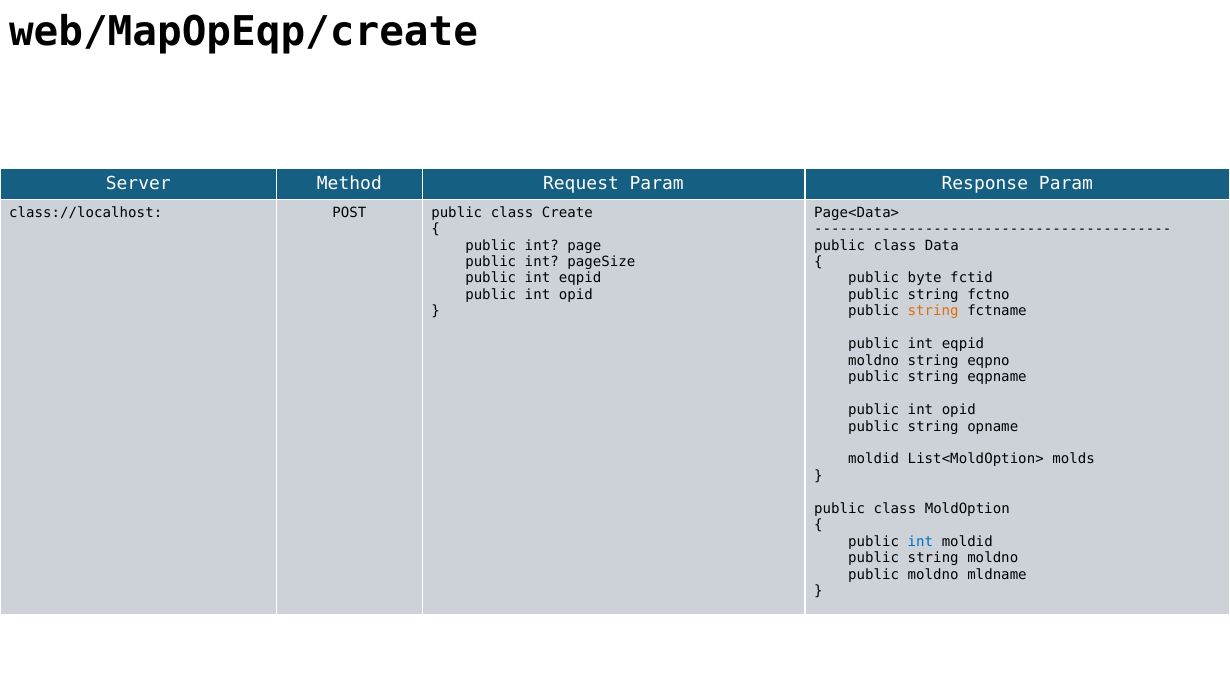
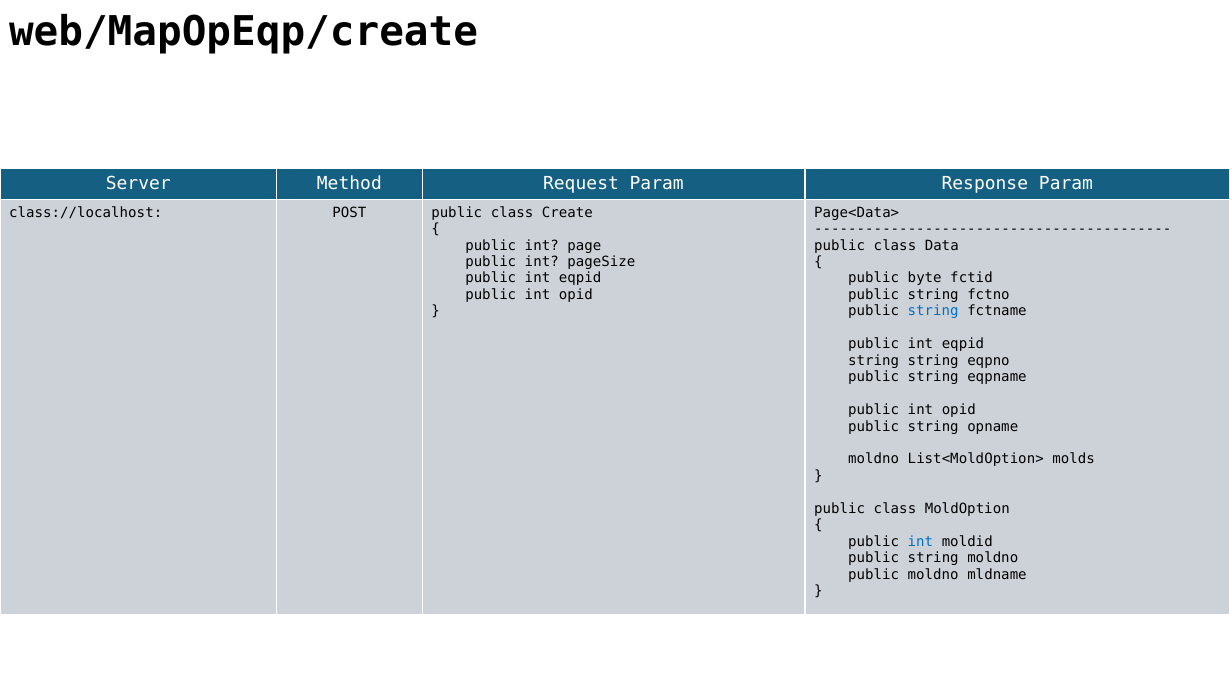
string at (933, 311) colour: orange -> blue
moldno at (874, 360): moldno -> string
moldid at (874, 459): moldid -> moldno
